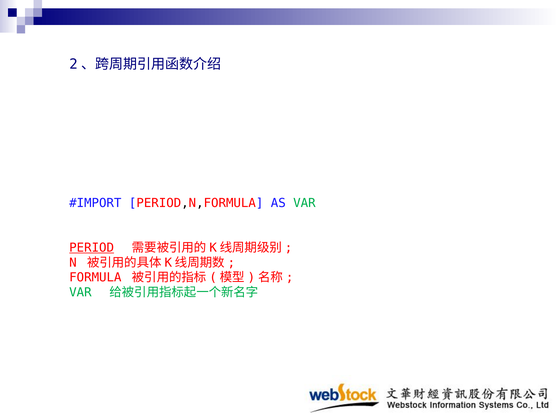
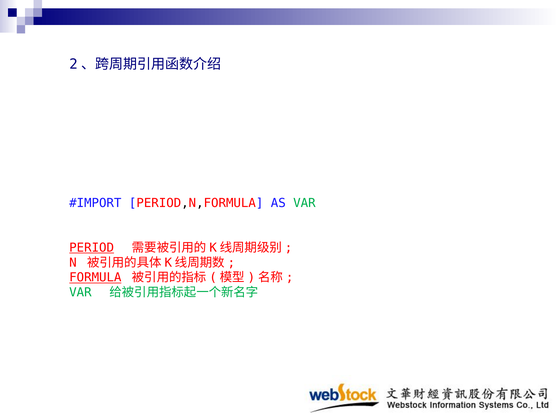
FORMULA underline: none -> present
